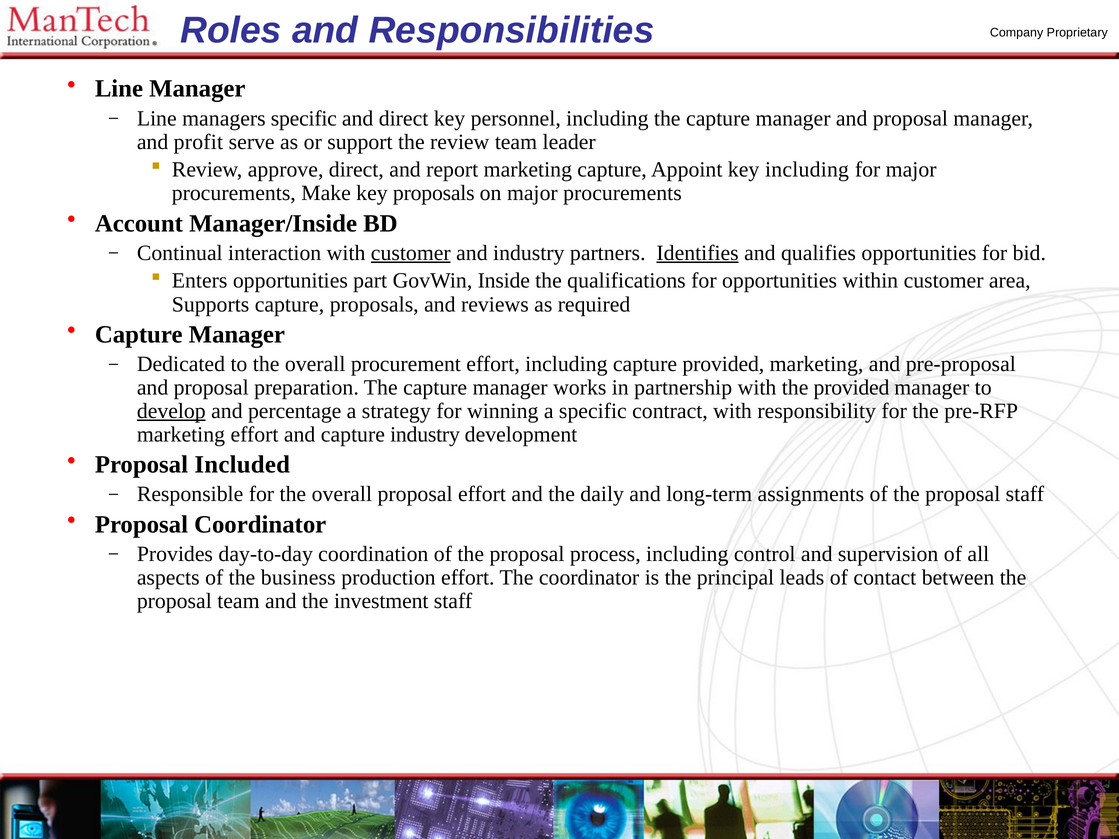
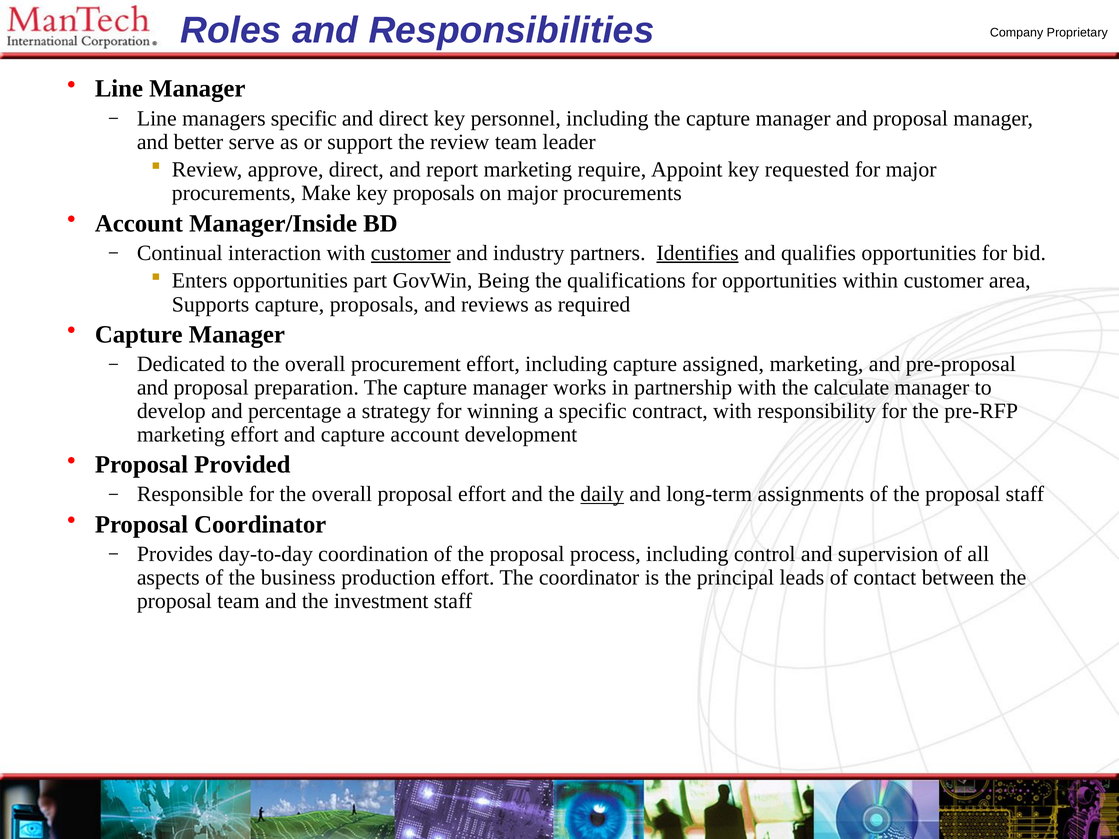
profit: profit -> better
marketing capture: capture -> require
key including: including -> requested
Inside: Inside -> Being
capture provided: provided -> assigned
the provided: provided -> calculate
develop underline: present -> none
capture industry: industry -> account
Included: Included -> Provided
daily underline: none -> present
